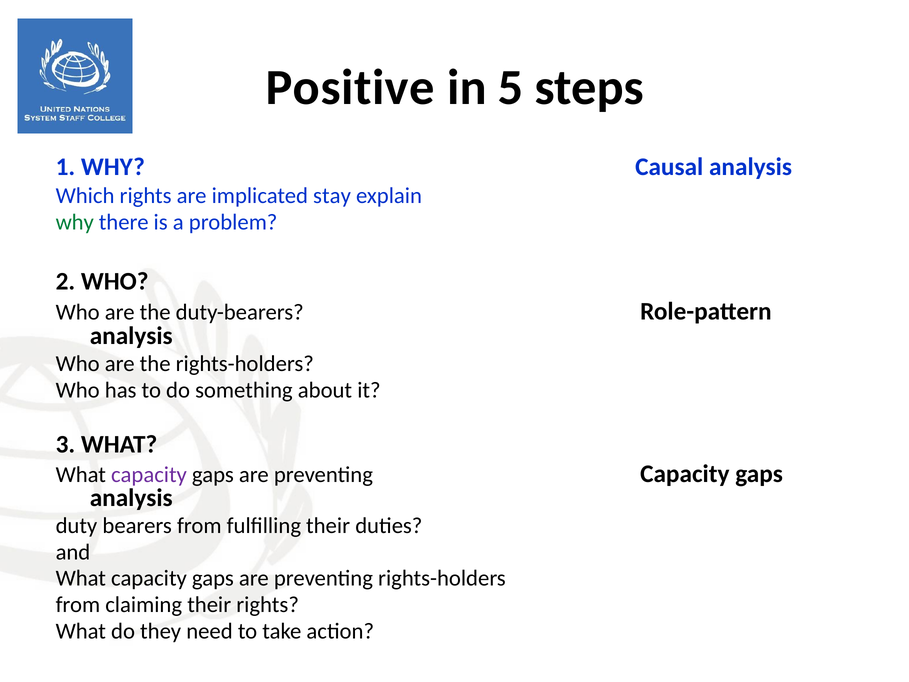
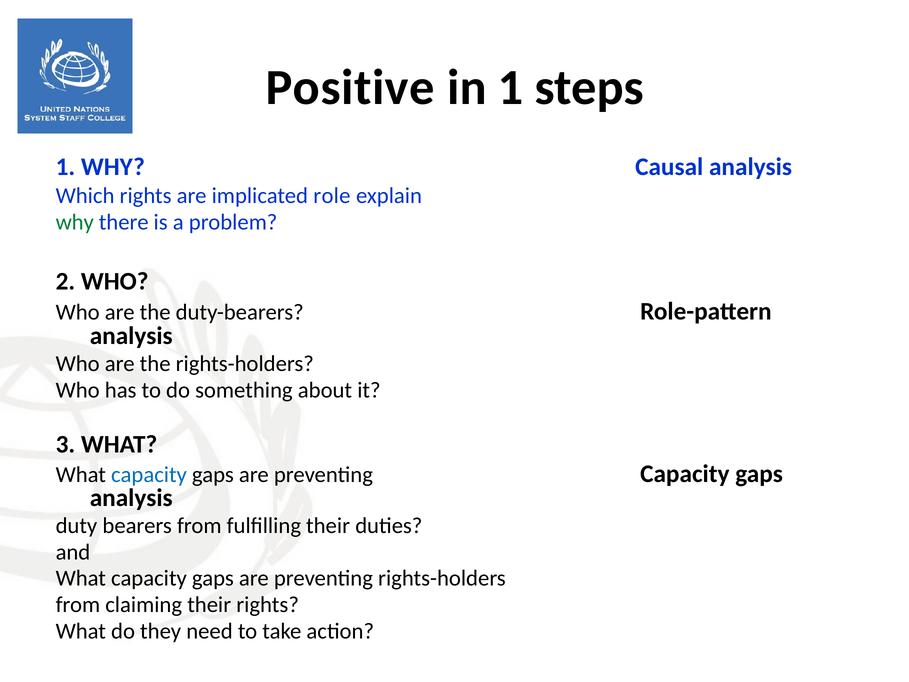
in 5: 5 -> 1
stay: stay -> role
capacity at (149, 474) colour: purple -> blue
